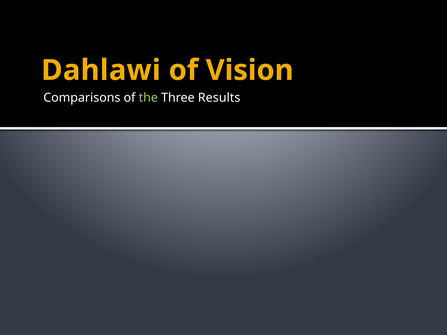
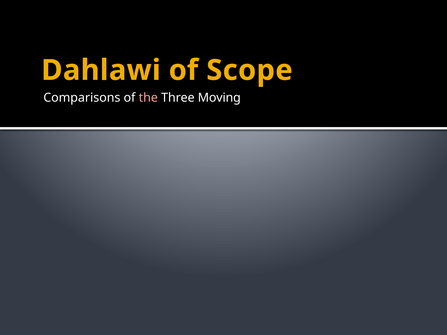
Vision: Vision -> Scope
the colour: light green -> pink
Results: Results -> Moving
